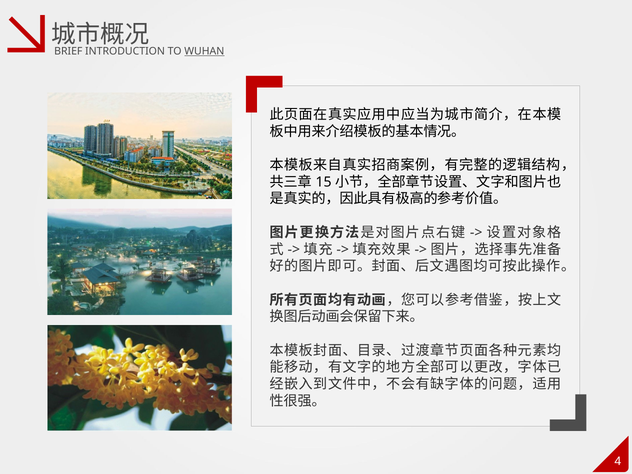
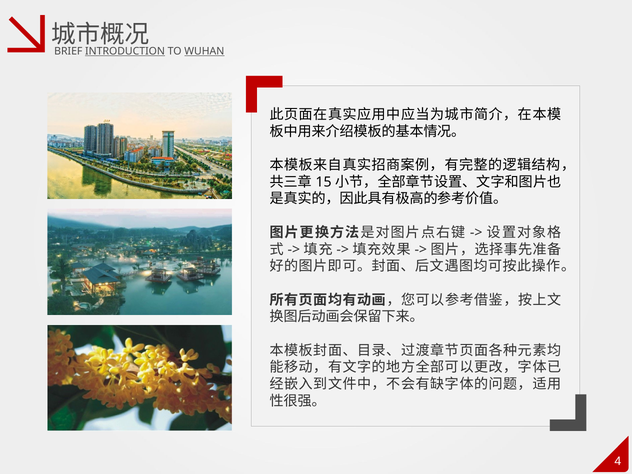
INTRODUCTION underline: none -> present
